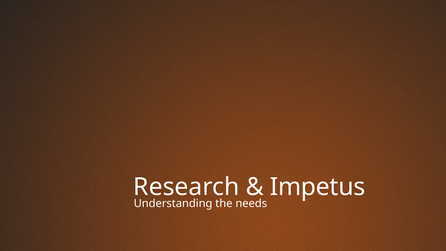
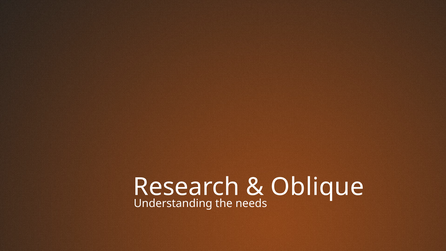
Impetus: Impetus -> Oblique
